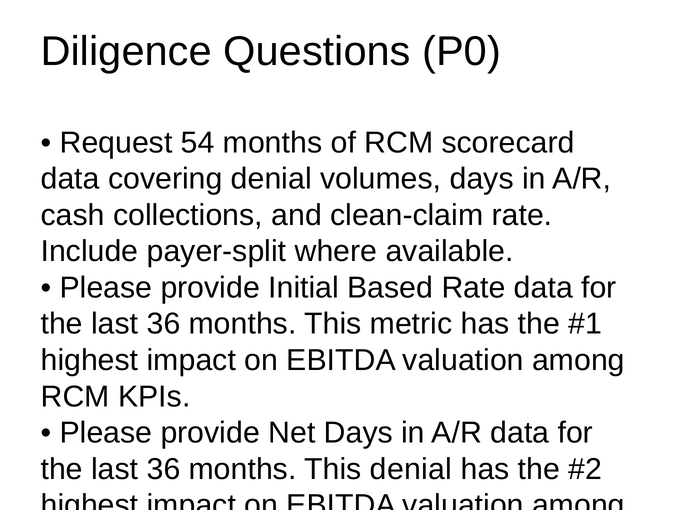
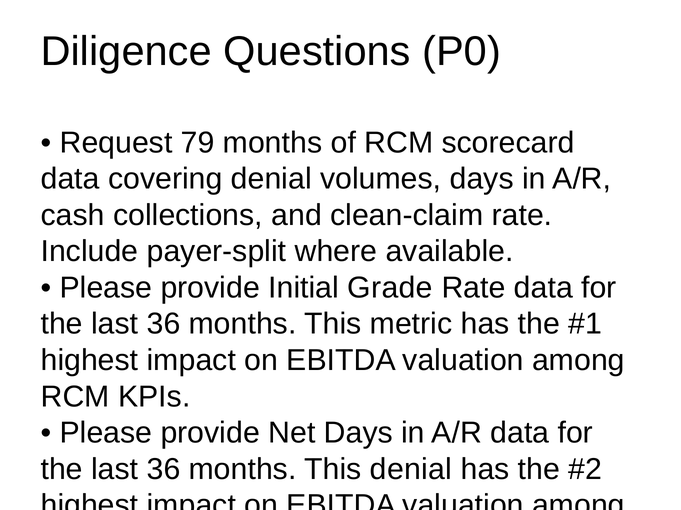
54: 54 -> 79
Based: Based -> Grade
